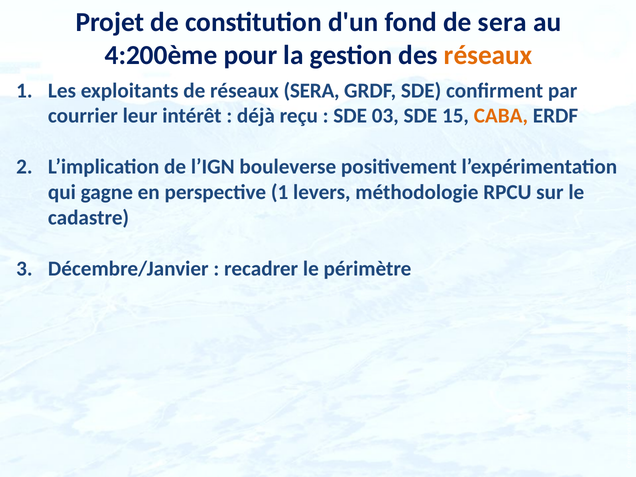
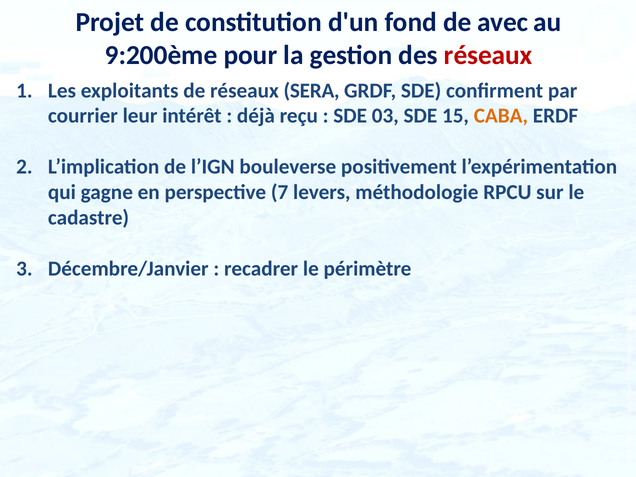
de sera: sera -> avec
4:200ème: 4:200ème -> 9:200ème
réseaux at (488, 55) colour: orange -> red
perspective 1: 1 -> 7
